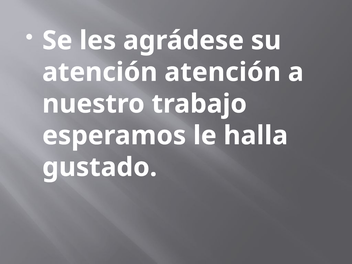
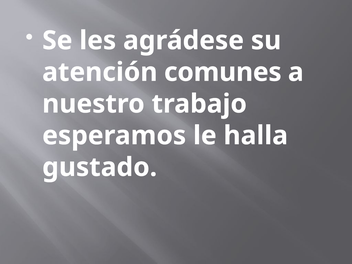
atención atención: atención -> comunes
